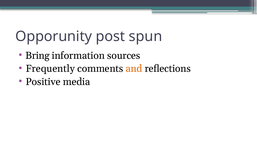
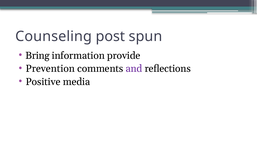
Opporunity: Opporunity -> Counseling
sources: sources -> provide
Frequently: Frequently -> Prevention
and colour: orange -> purple
